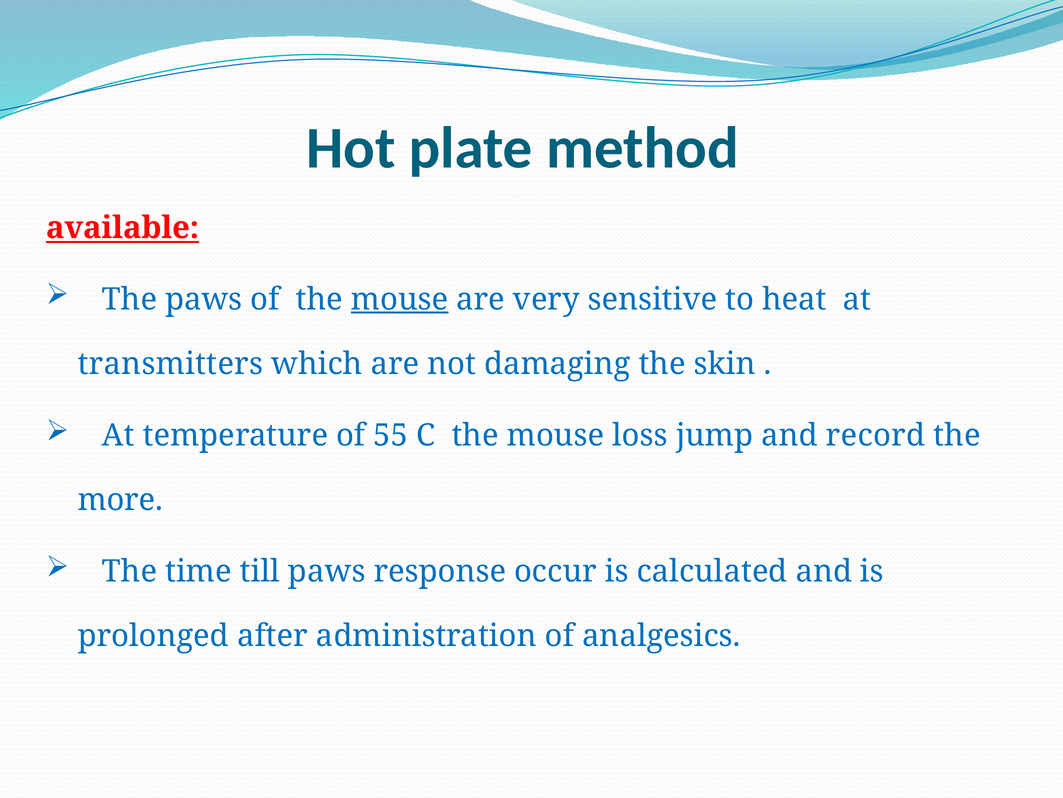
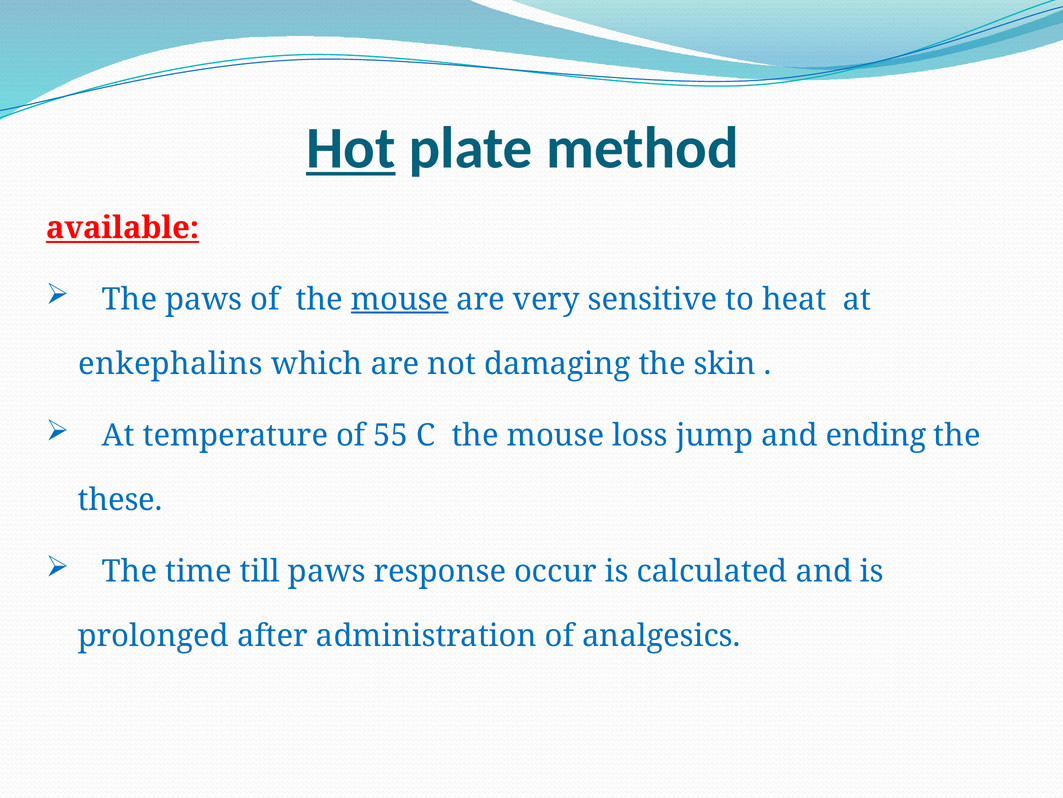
Hot underline: none -> present
transmitters: transmitters -> enkephalins
record: record -> ending
more: more -> these
